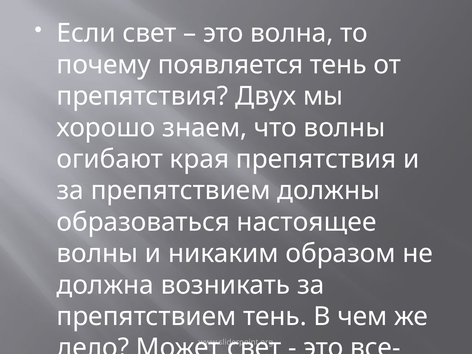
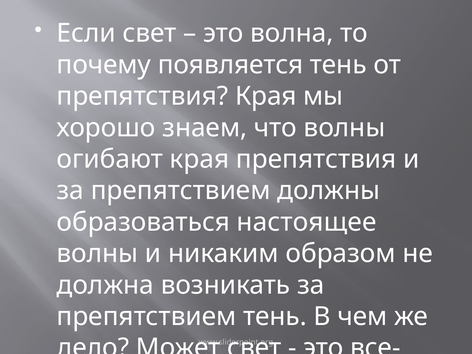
препятствия Двух: Двух -> Края
